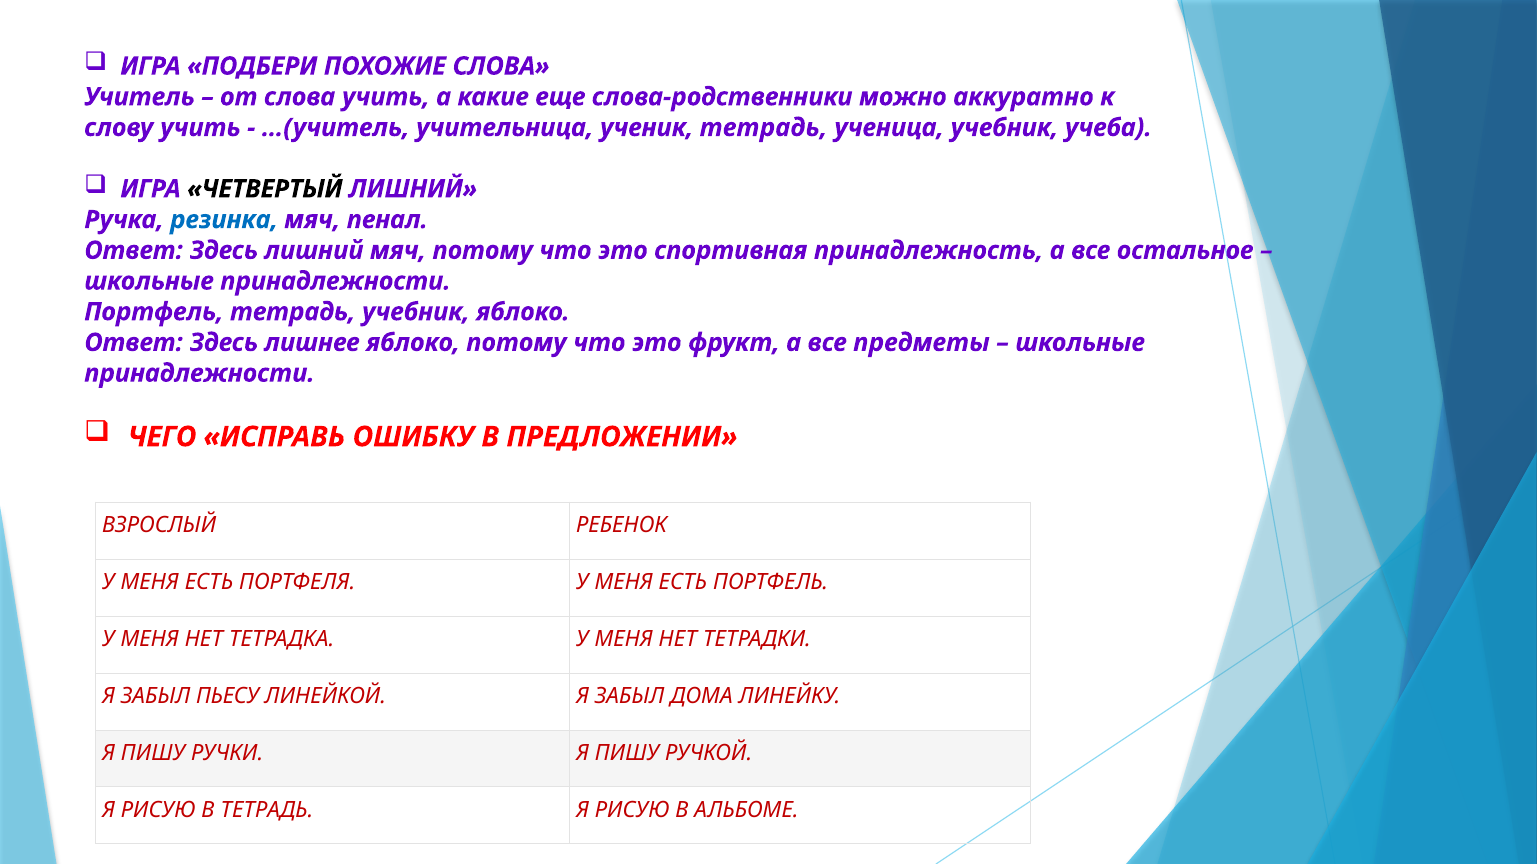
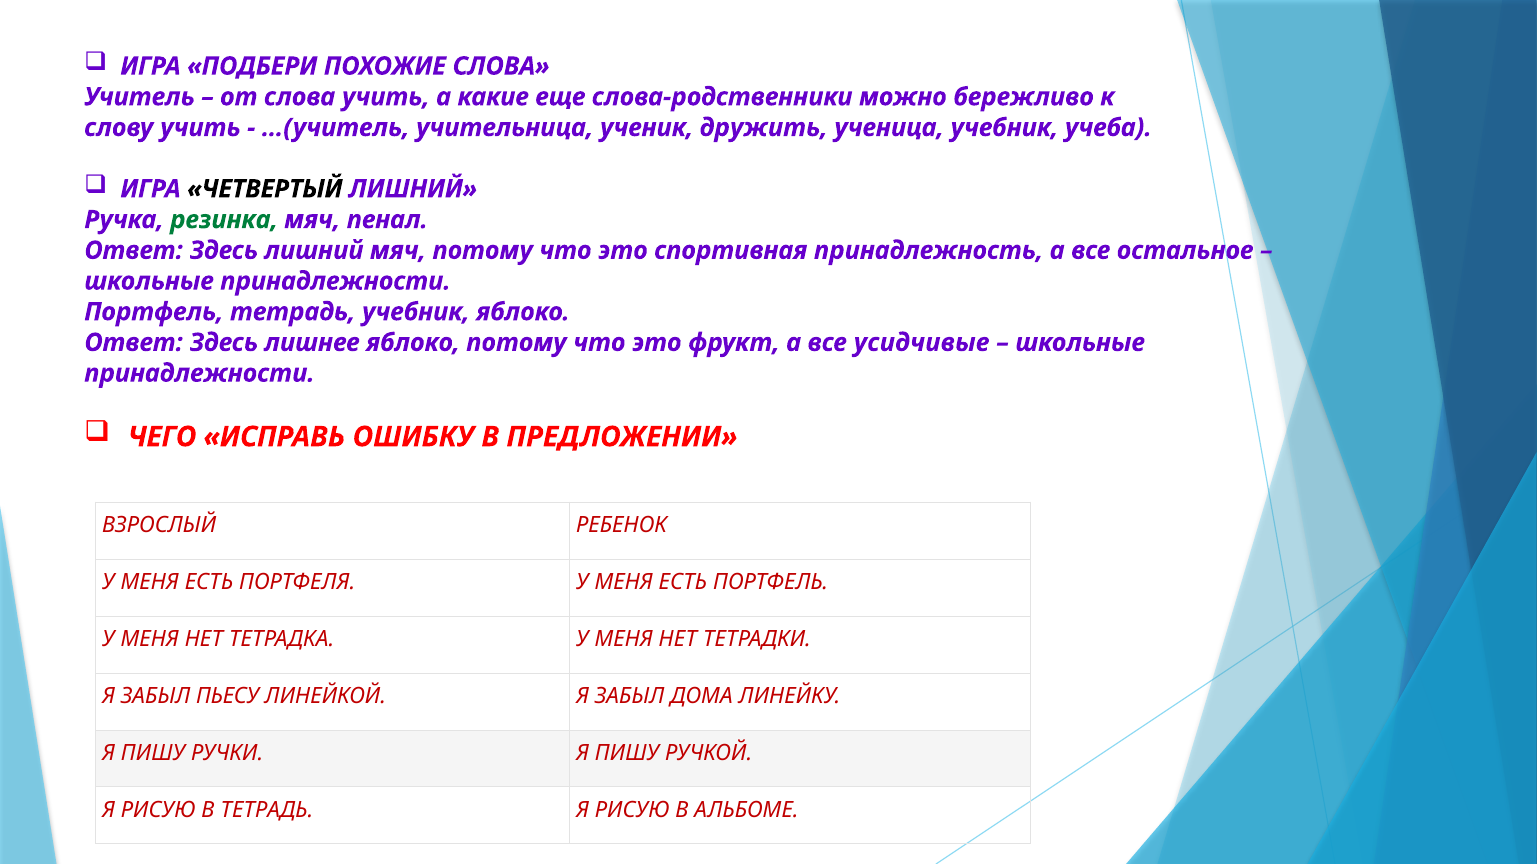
аккуратно: аккуратно -> бережливо
ученик тетрадь: тетрадь -> дружить
резинка colour: blue -> green
предметы: предметы -> усидчивые
